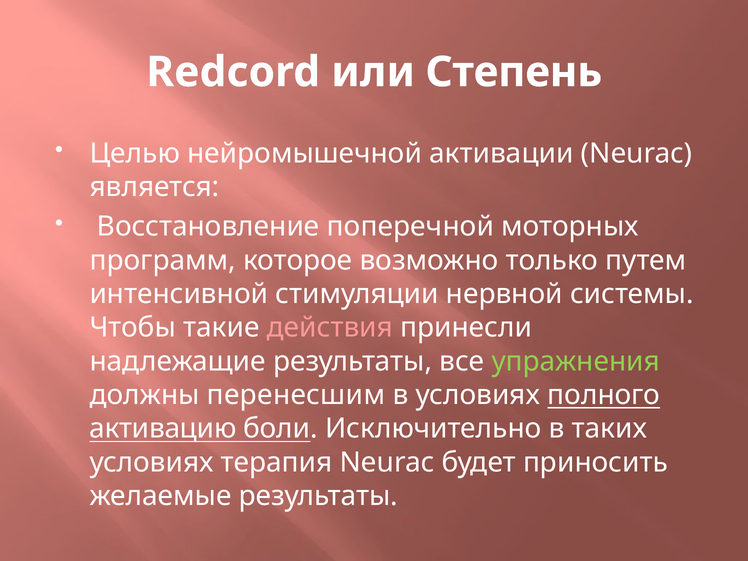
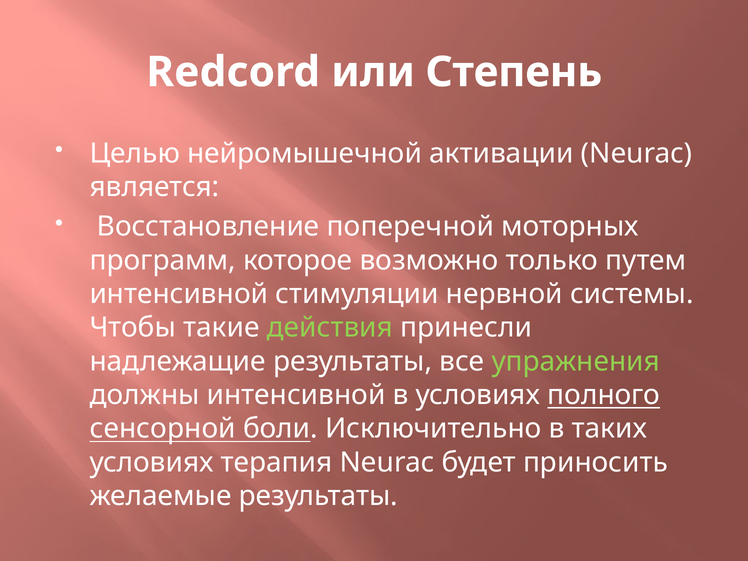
действия colour: pink -> light green
должны перенесшим: перенесшим -> интенсивной
активацию: активацию -> сенсорной
